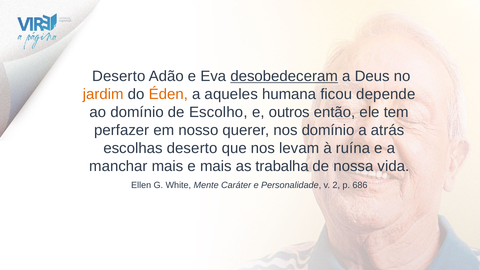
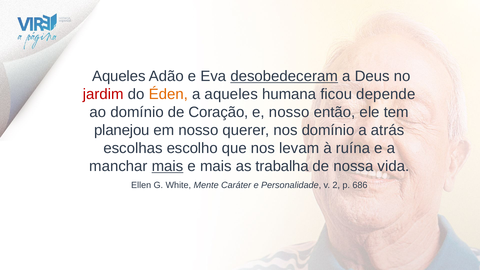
Deserto at (119, 76): Deserto -> Aqueles
jardim colour: orange -> red
Escolho: Escolho -> Coração
e outros: outros -> nosso
perfazer: perfazer -> planejou
escolhas deserto: deserto -> escolho
mais at (168, 166) underline: none -> present
